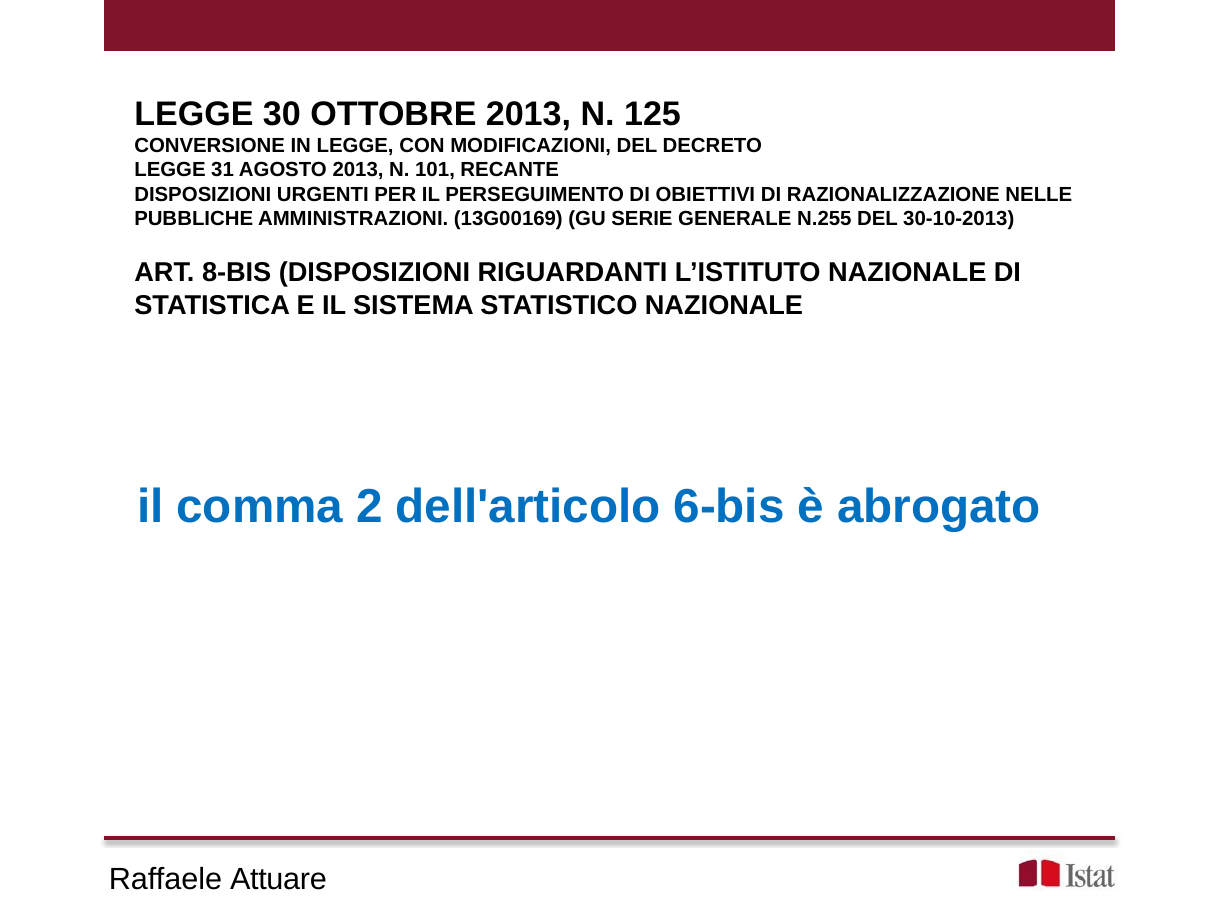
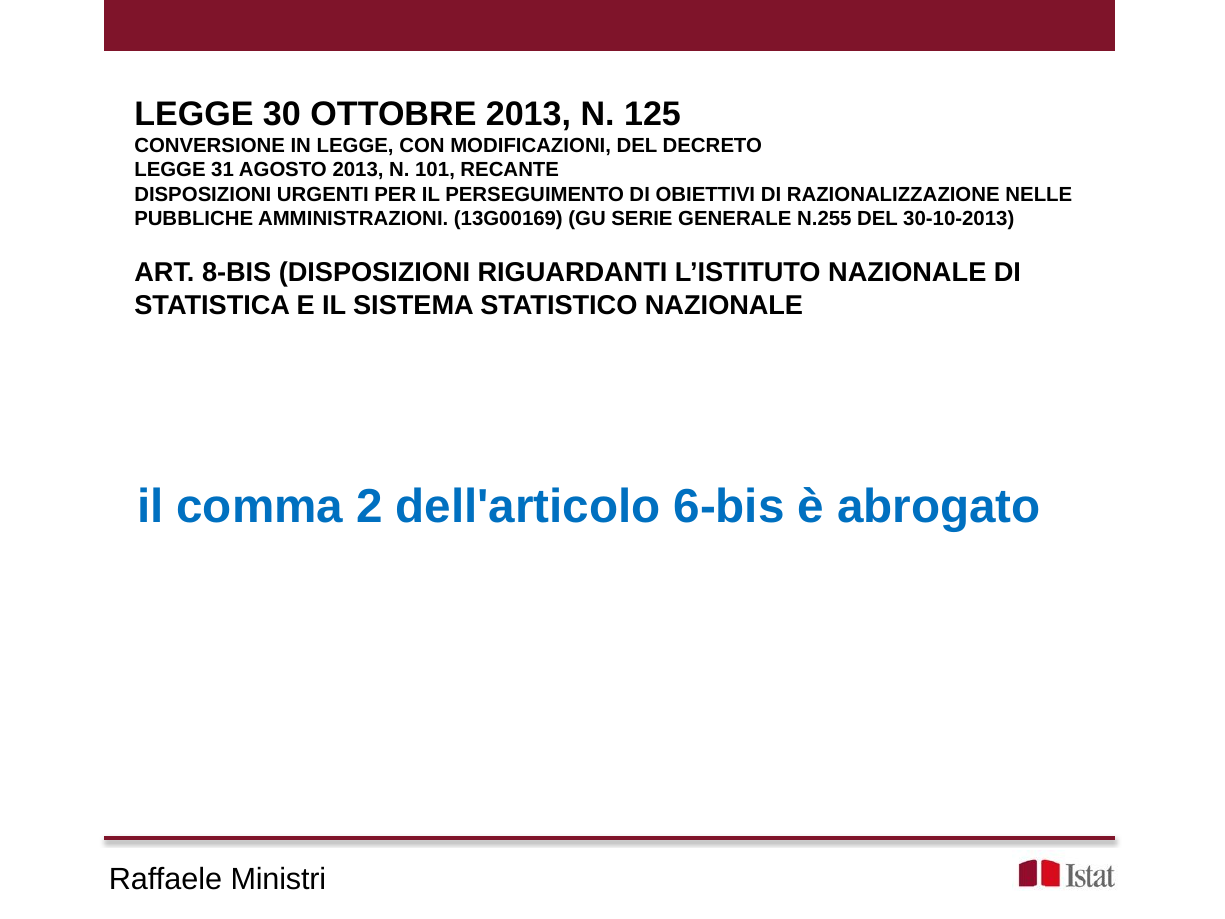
Attuare: Attuare -> Ministri
